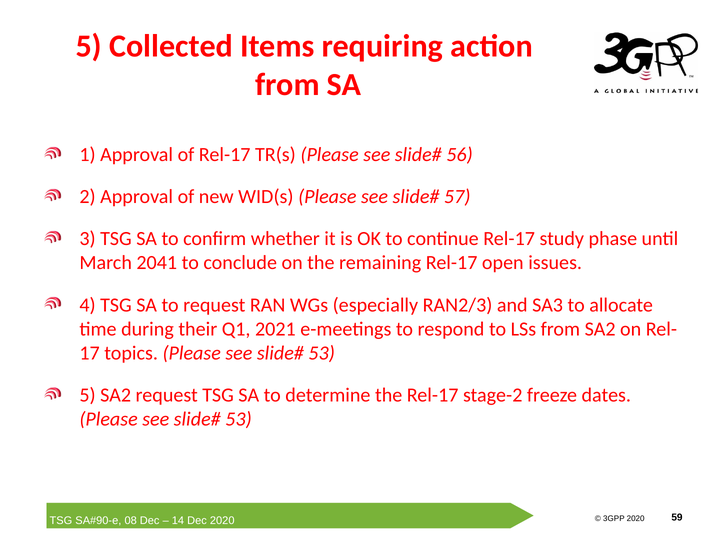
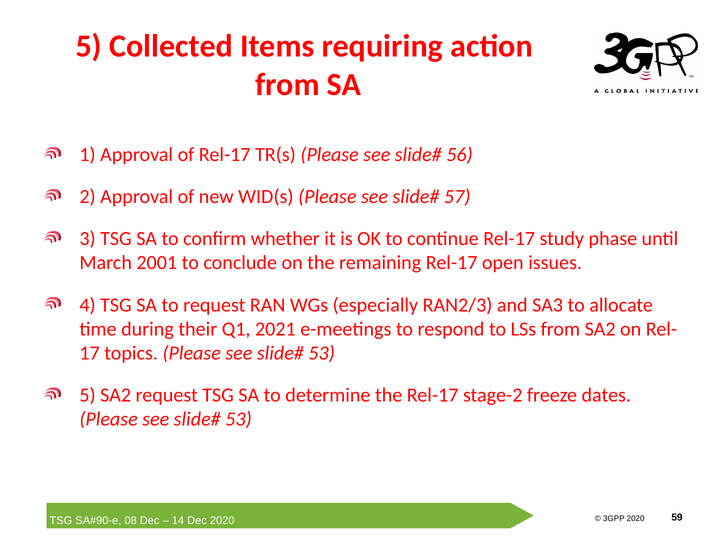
2041: 2041 -> 2001
